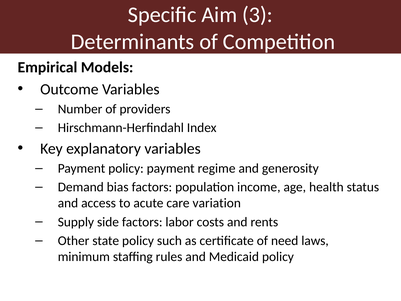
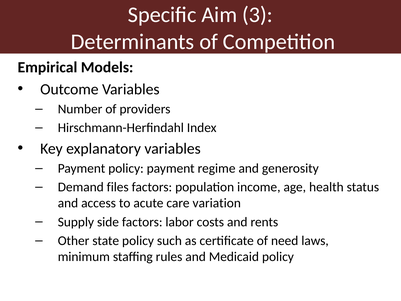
bias: bias -> files
